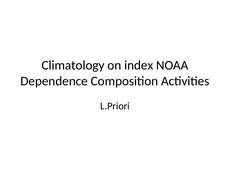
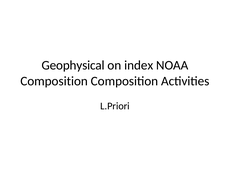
Climatology: Climatology -> Geophysical
Dependence at (54, 81): Dependence -> Composition
